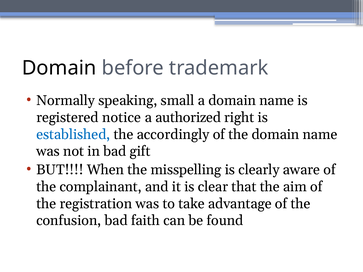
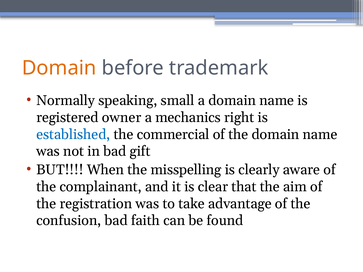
Domain at (59, 68) colour: black -> orange
notice: notice -> owner
authorized: authorized -> mechanics
accordingly: accordingly -> commercial
